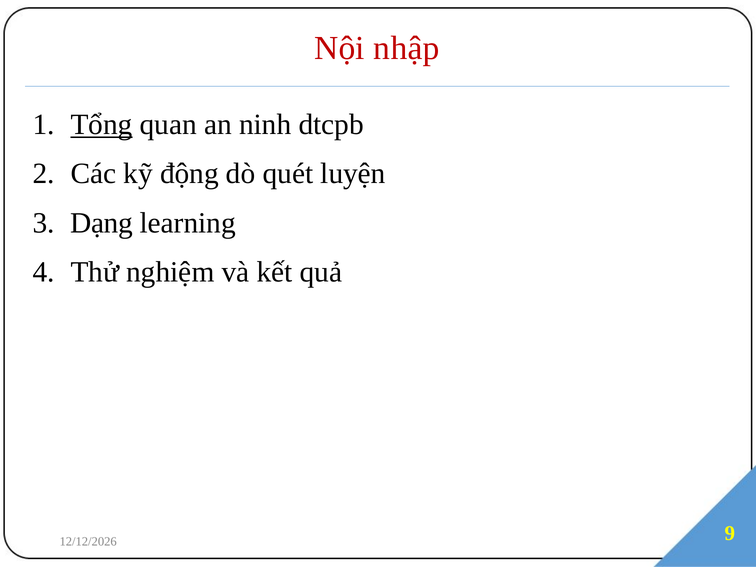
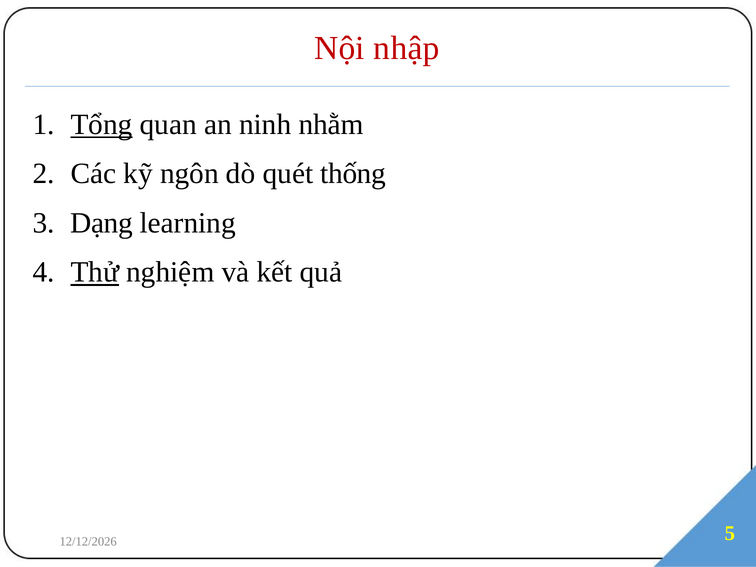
dtcpb: dtcpb -> nhằm
động: động -> ngôn
luyện: luyện -> thống
Thử underline: none -> present
9: 9 -> 5
